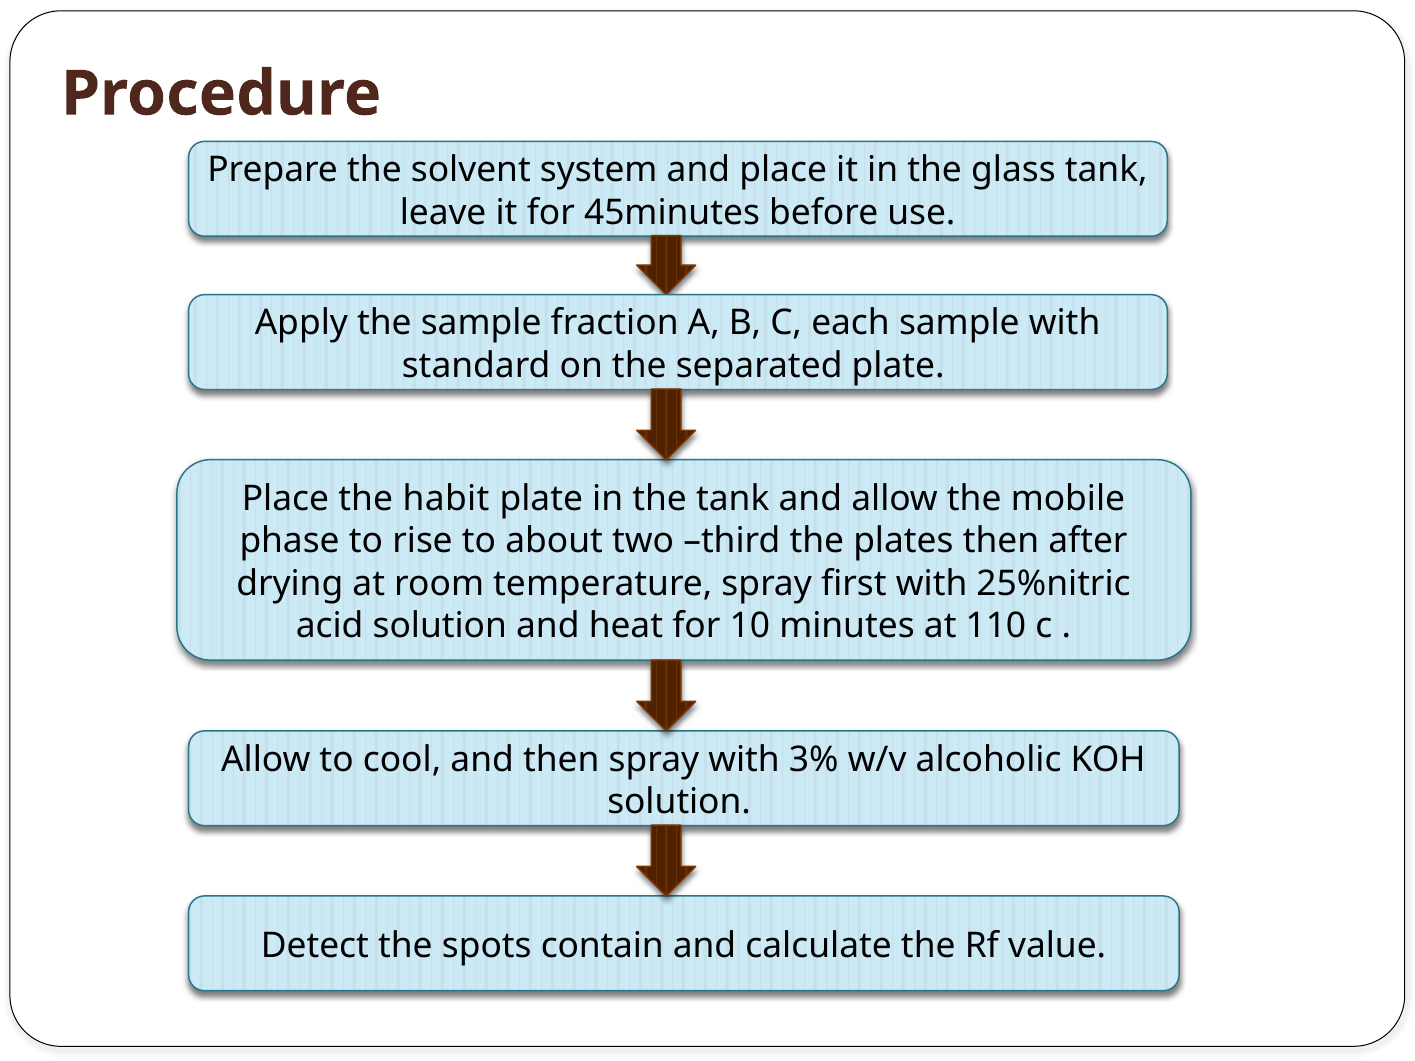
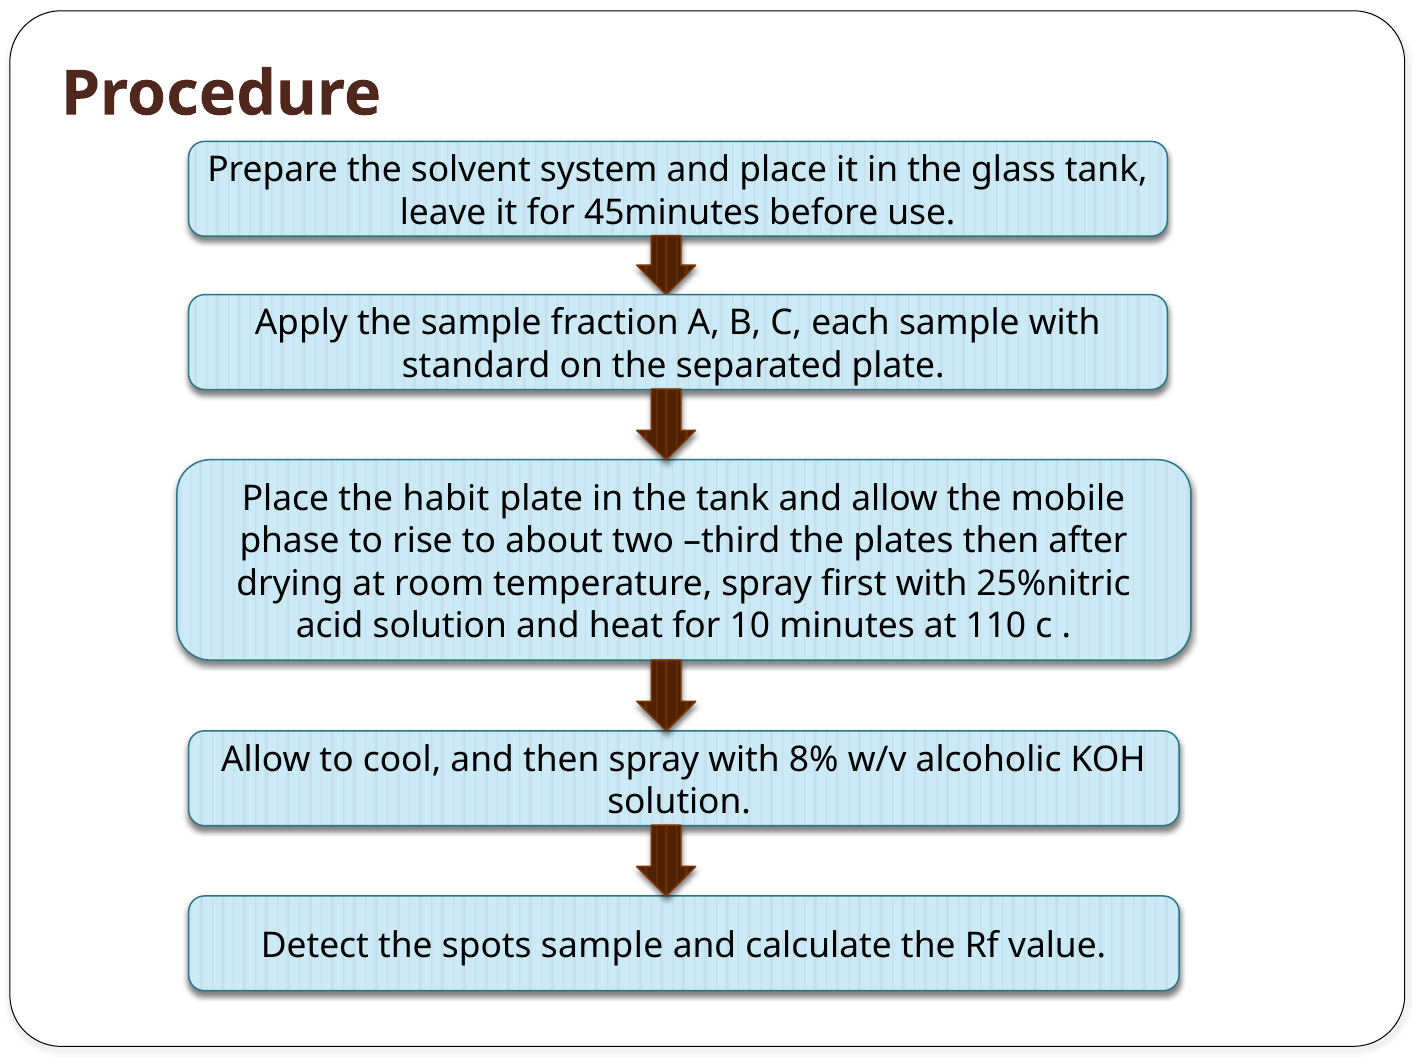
3%: 3% -> 8%
spots contain: contain -> sample
